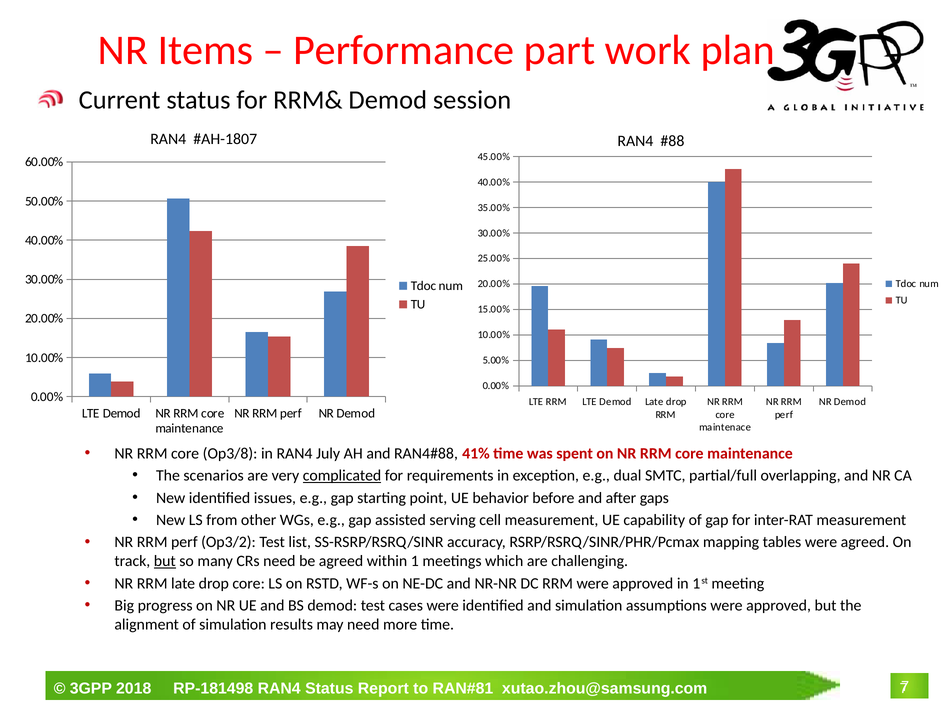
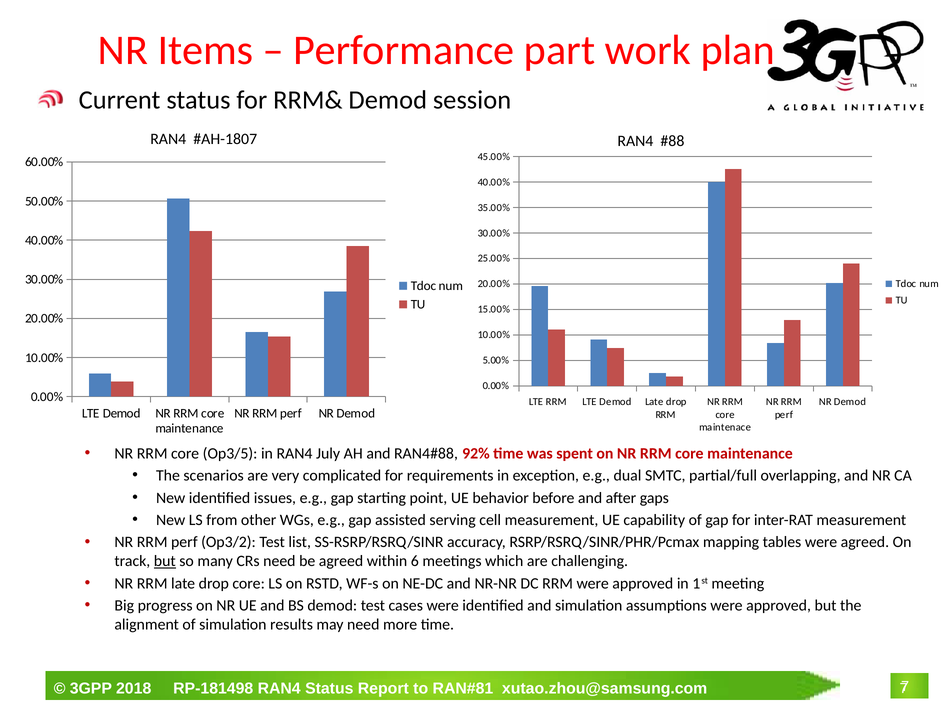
Op3/8: Op3/8 -> Op3/5
41%: 41% -> 92%
complicated underline: present -> none
1: 1 -> 6
